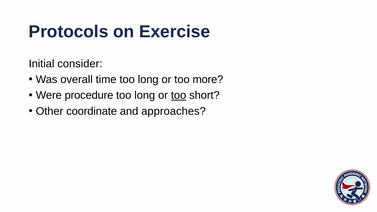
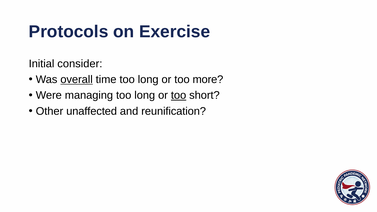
overall underline: none -> present
procedure: procedure -> managing
coordinate: coordinate -> unaffected
approaches: approaches -> reunification
